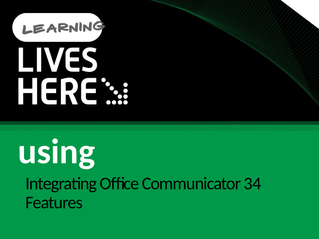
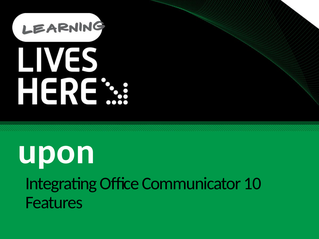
using: using -> upon
34: 34 -> 10
